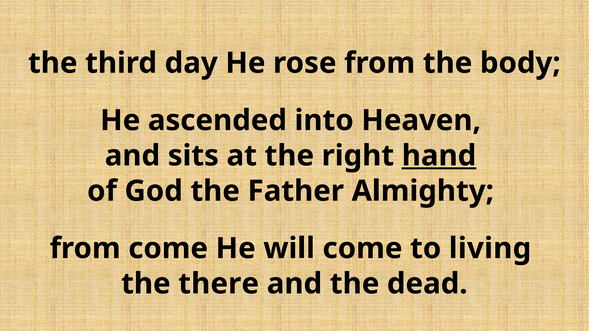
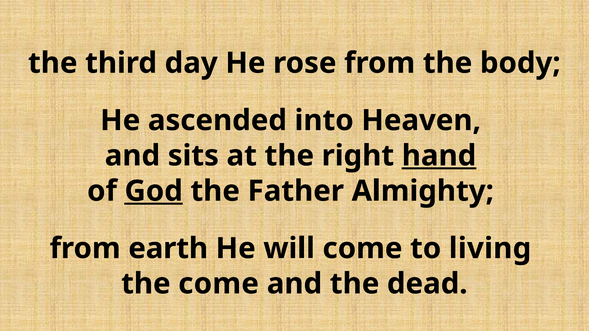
God underline: none -> present
from come: come -> earth
the there: there -> come
